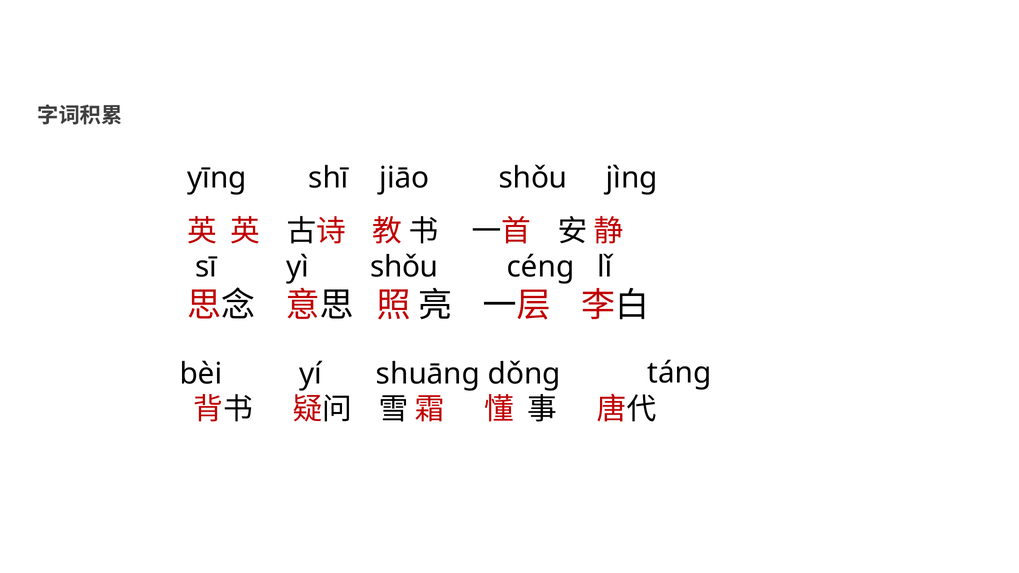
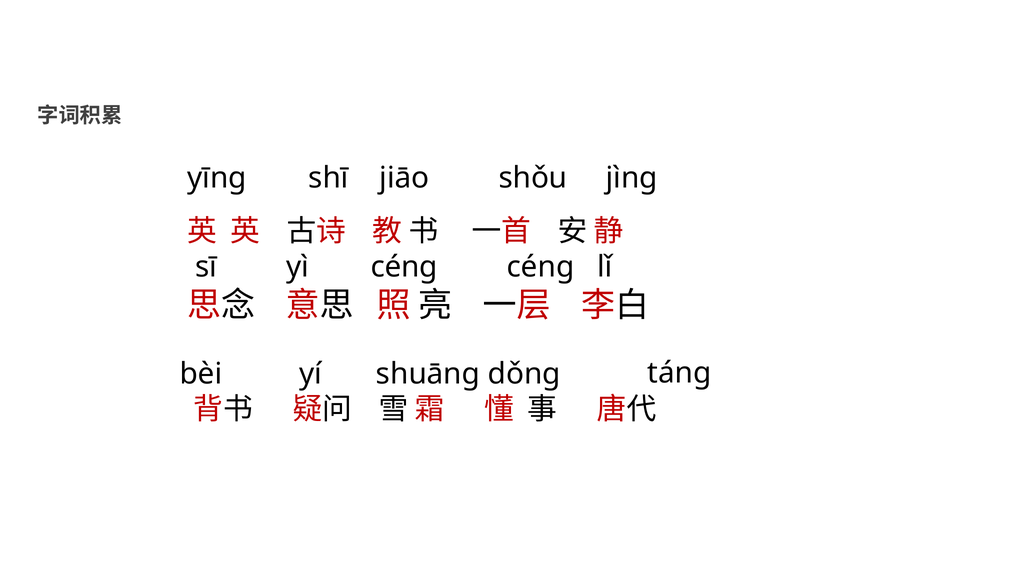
yì shǒu: shǒu -> céng
